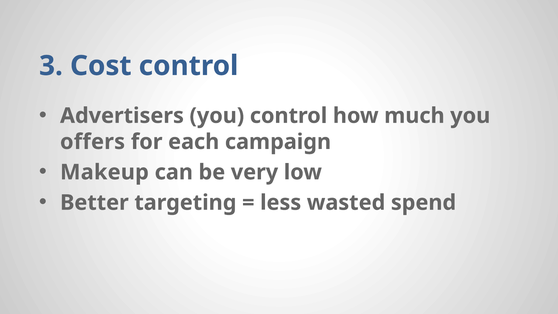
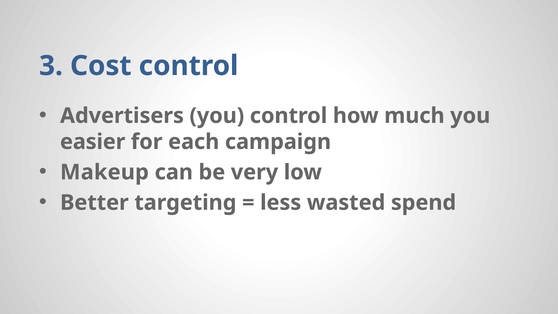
offers: offers -> easier
